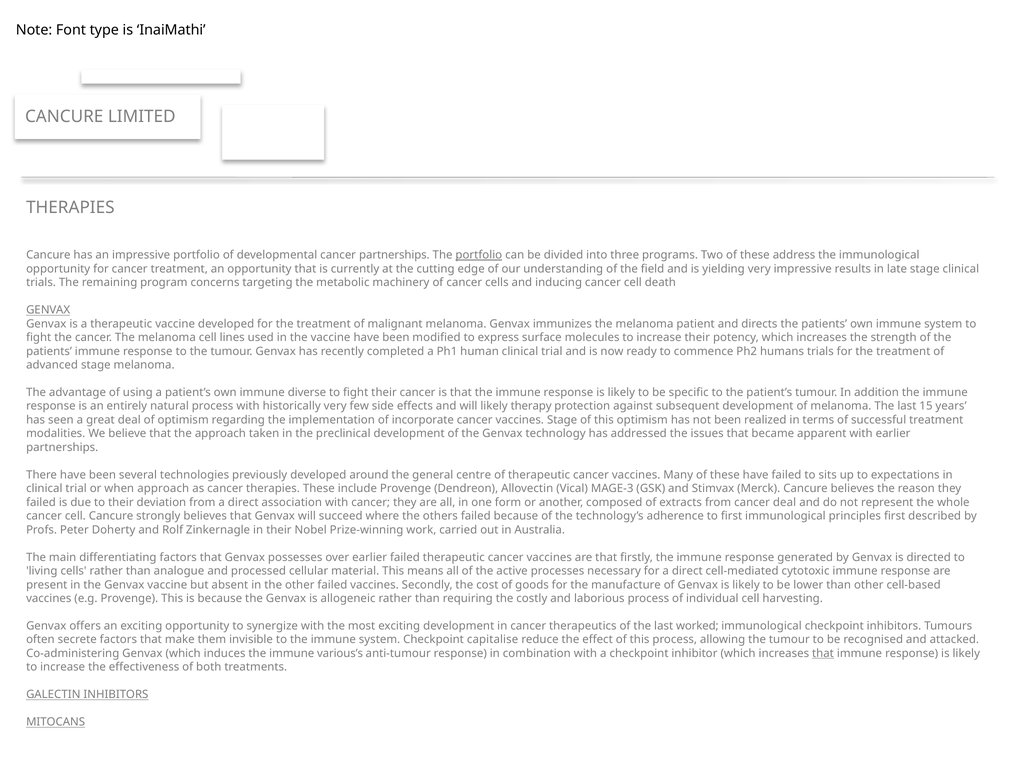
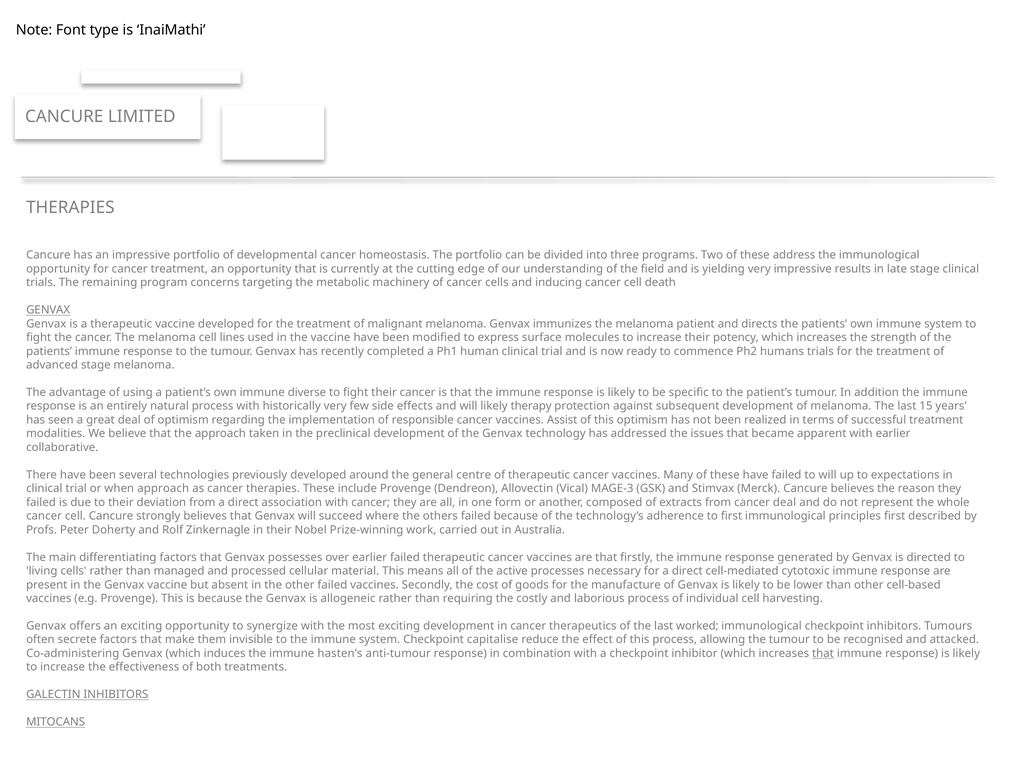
cancer partnerships: partnerships -> homeostasis
portfolio at (479, 255) underline: present -> none
incorporate: incorporate -> responsible
vaccines Stage: Stage -> Assist
partnerships at (62, 447): partnerships -> collaborative
to sits: sits -> will
analogue: analogue -> managed
various’s: various’s -> hasten’s
